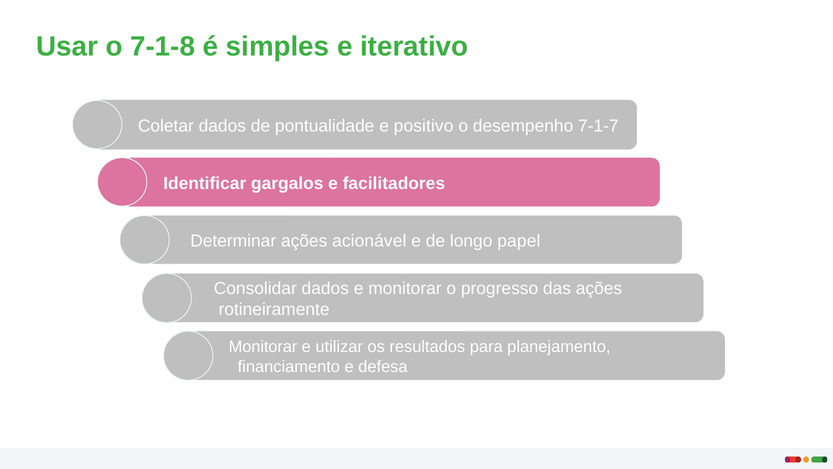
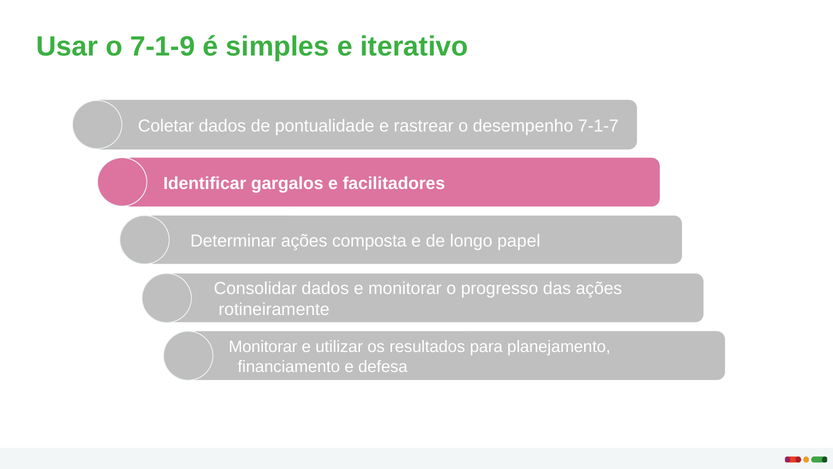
7-1-8: 7-1-8 -> 7-1-9
positivo: positivo -> rastrear
acionável: acionável -> composta
